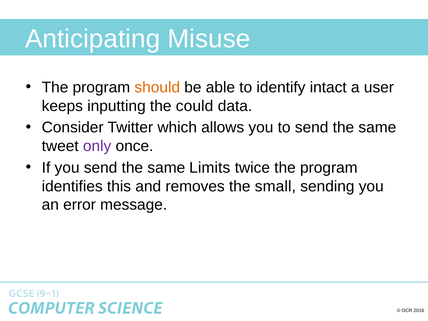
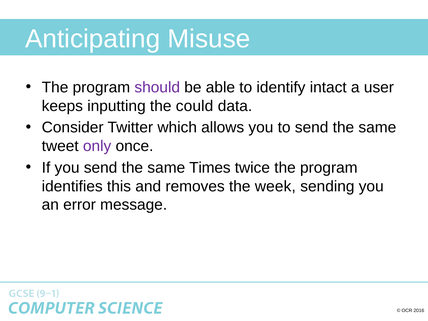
should colour: orange -> purple
Limits: Limits -> Times
small: small -> week
